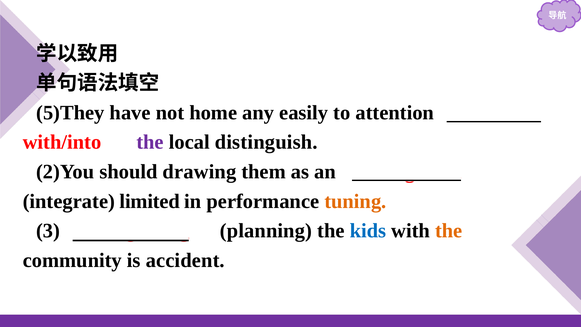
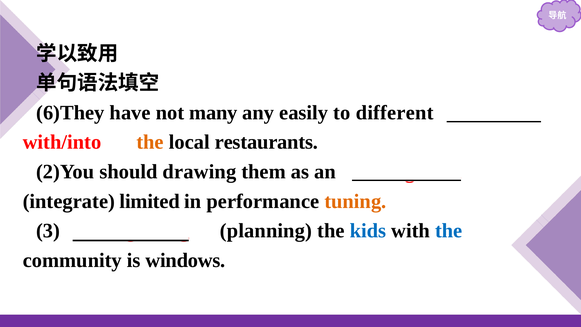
5)They: 5)They -> 6)They
home: home -> many
attention: attention -> different
the at (150, 142) colour: purple -> orange
distinguish: distinguish -> restaurants
the at (449, 231) colour: orange -> blue
accident: accident -> windows
